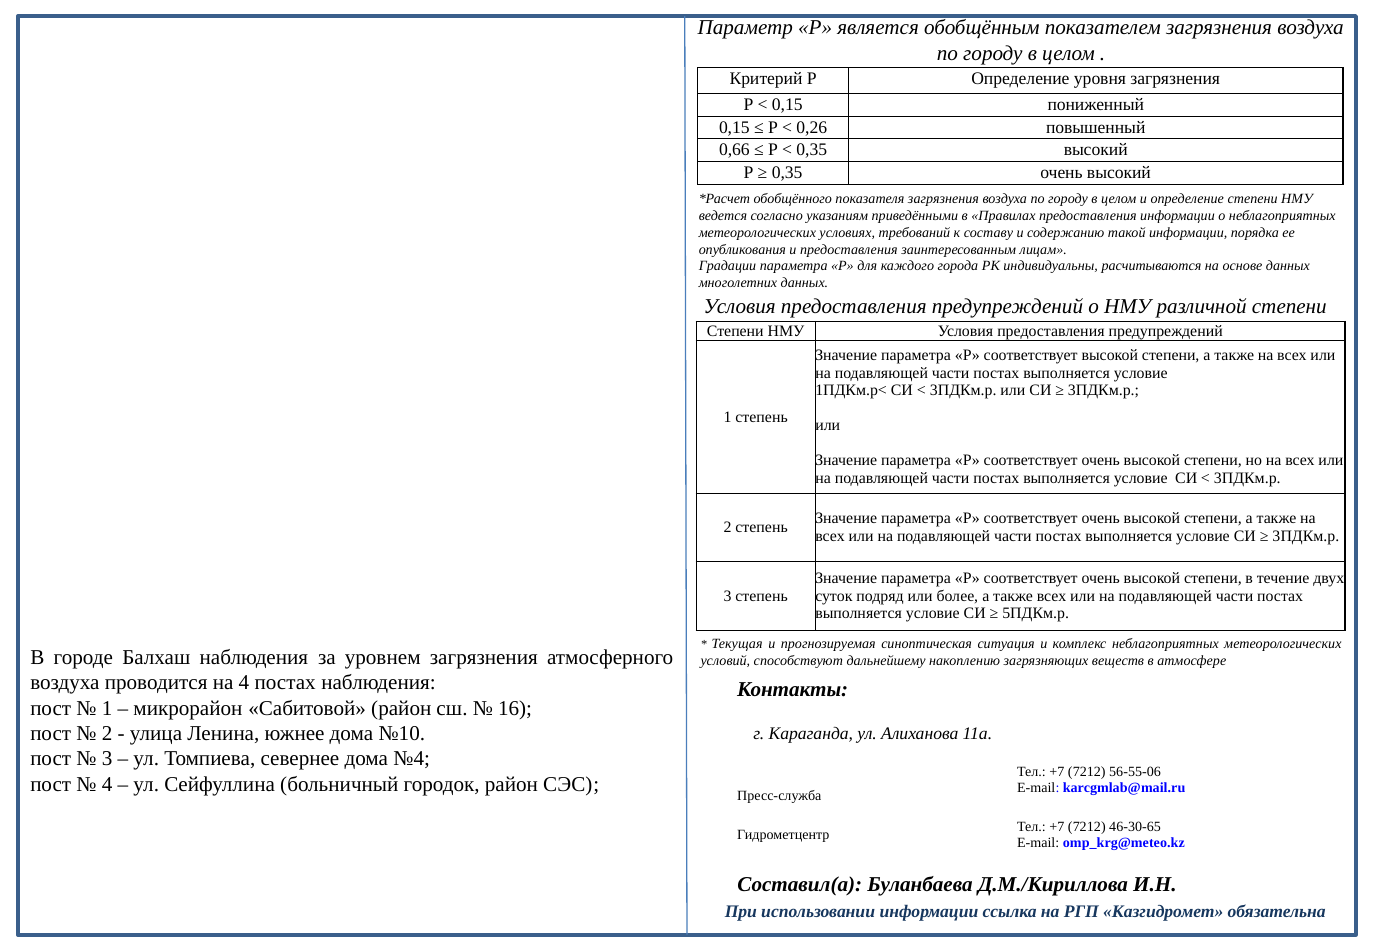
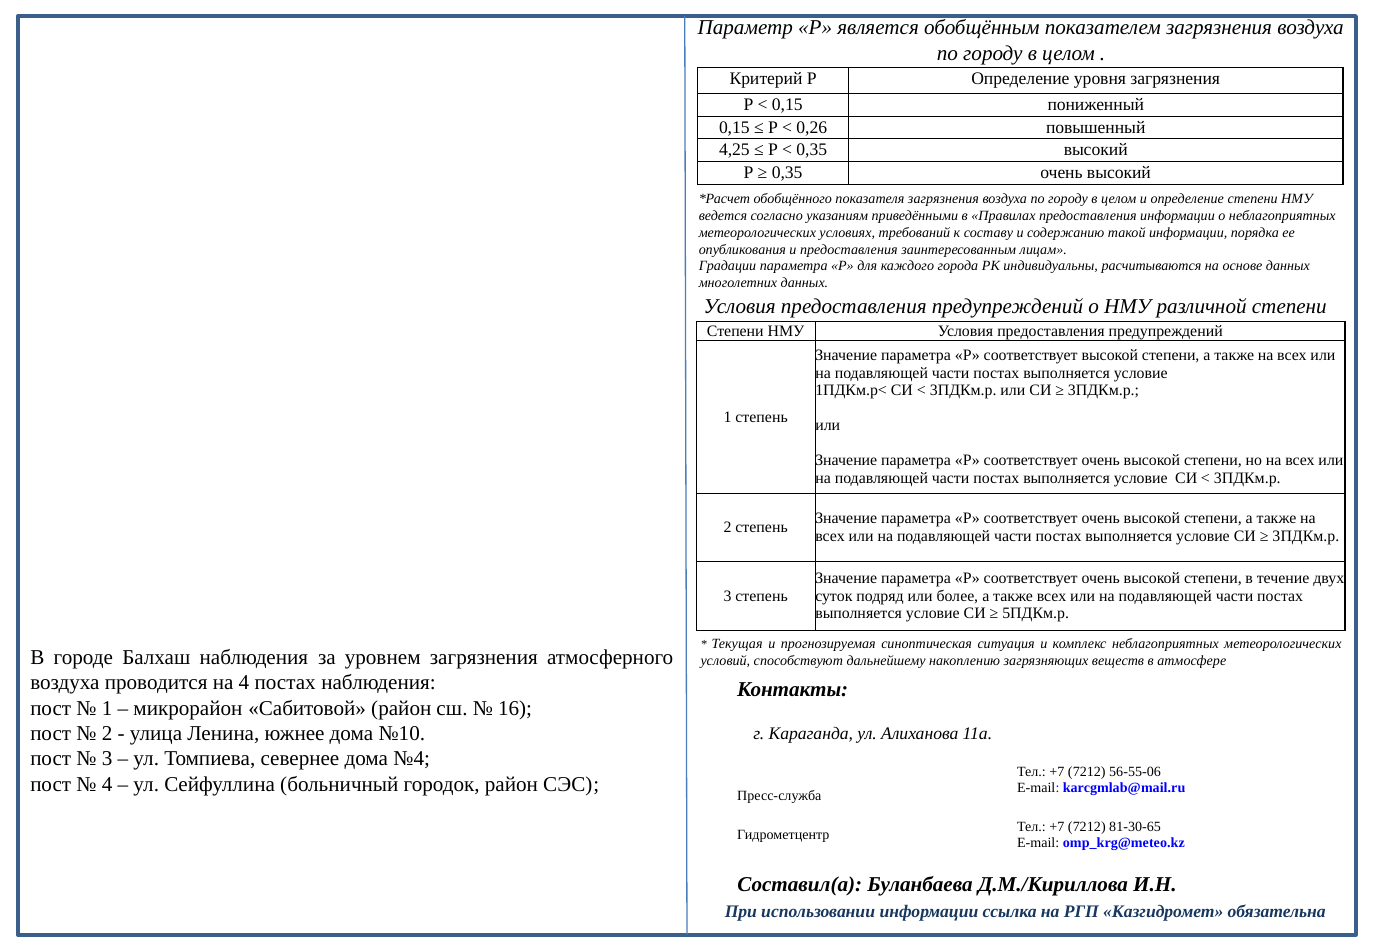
0,66: 0,66 -> 4,25
46-30-65: 46-30-65 -> 81-30-65
